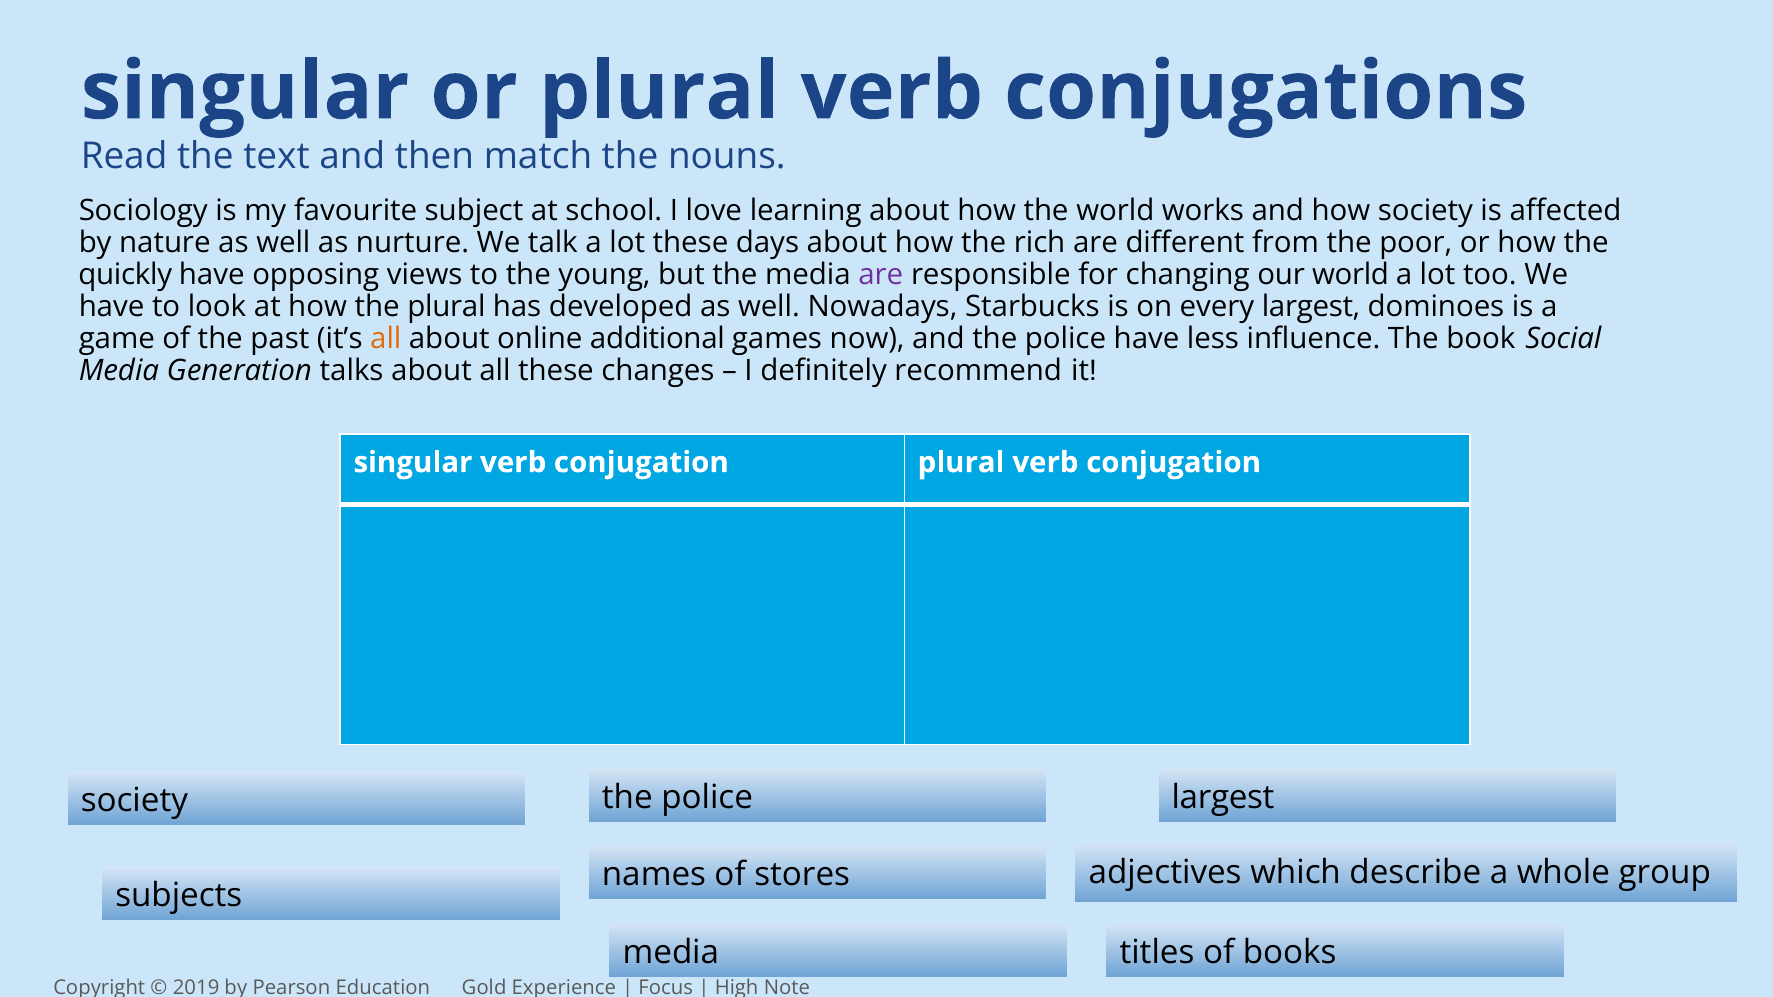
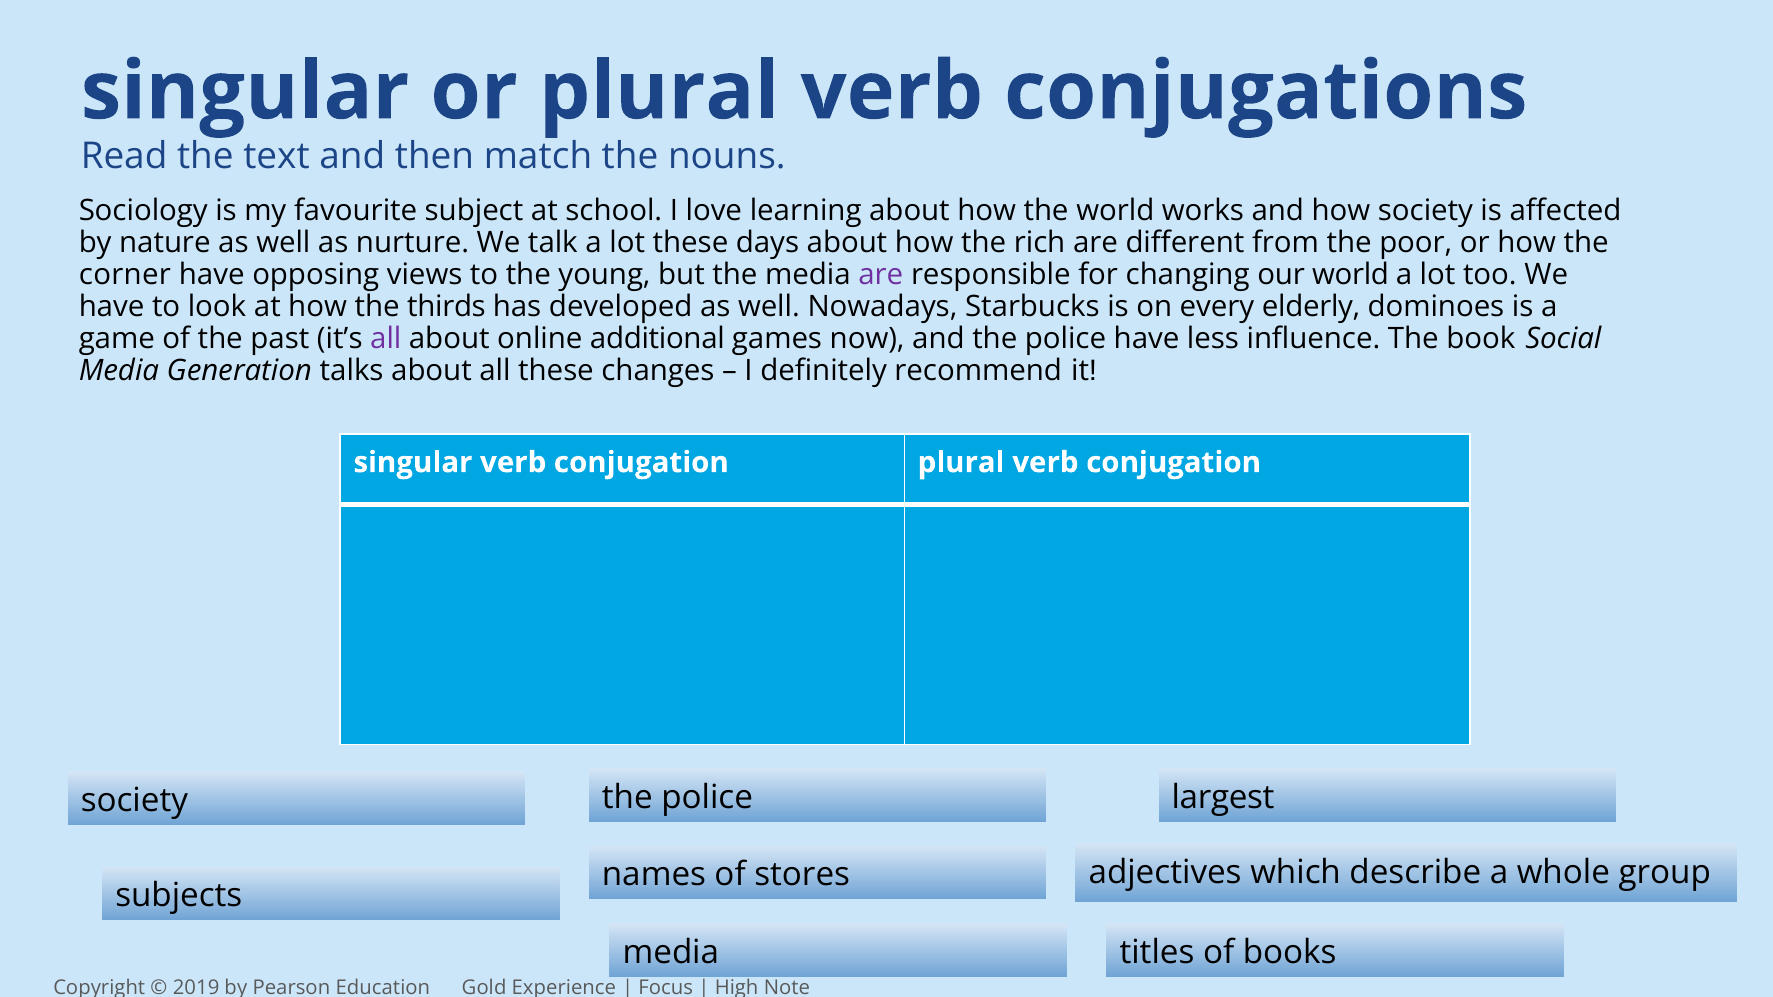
quickly: quickly -> corner
the plural: plural -> thirds
every largest: largest -> elderly
all at (386, 339) colour: orange -> purple
